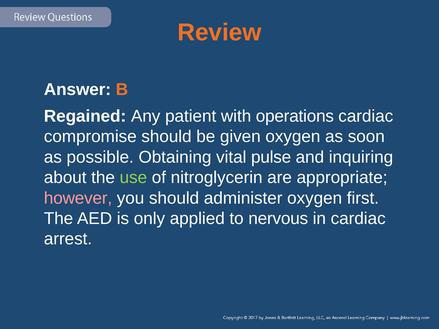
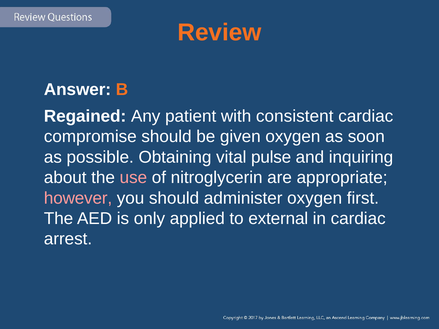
operations: operations -> consistent
use colour: light green -> pink
nervous: nervous -> external
